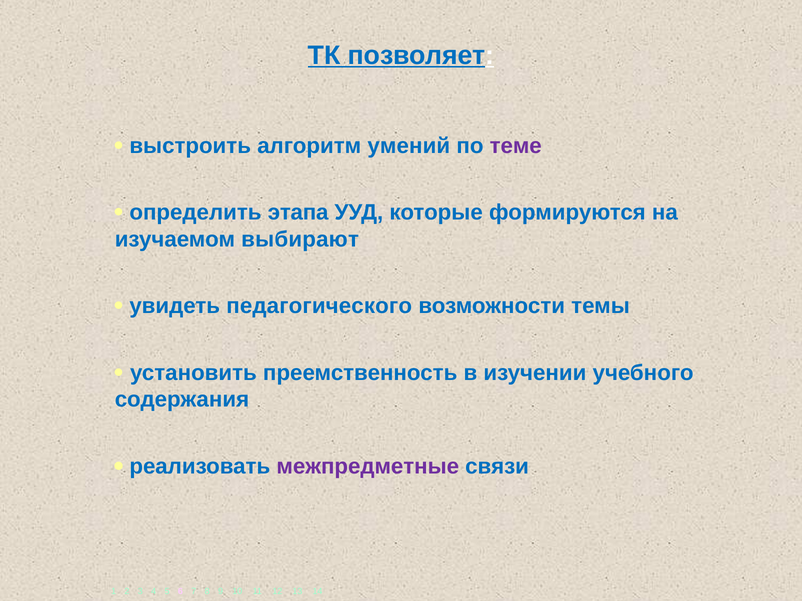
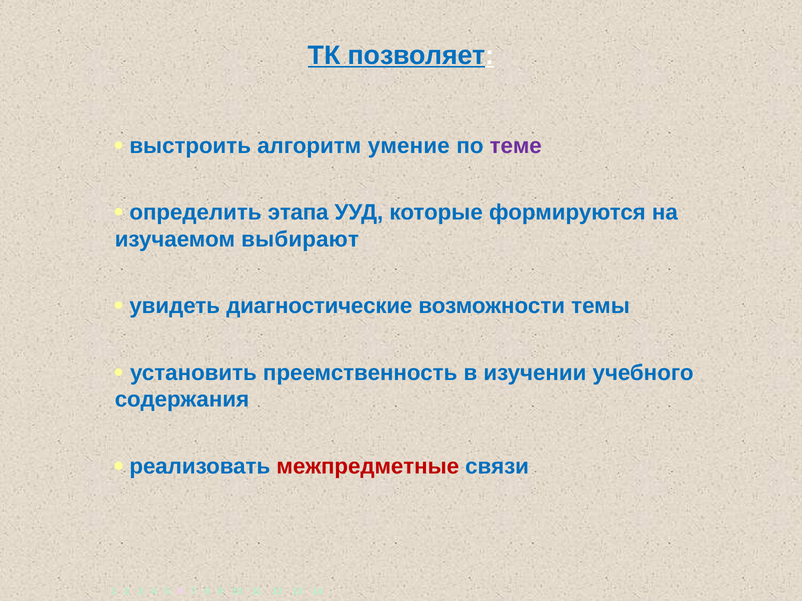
умений: умений -> умение
педагогического: педагогического -> диагностические
межпредметные colour: purple -> red
